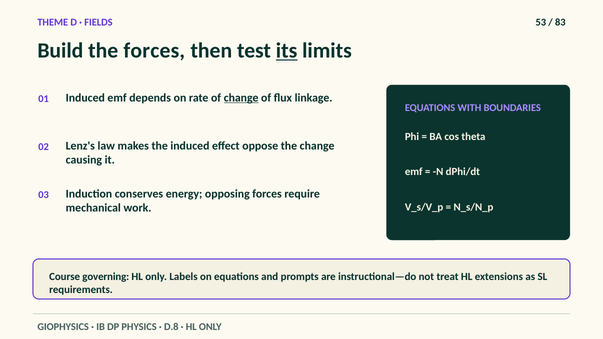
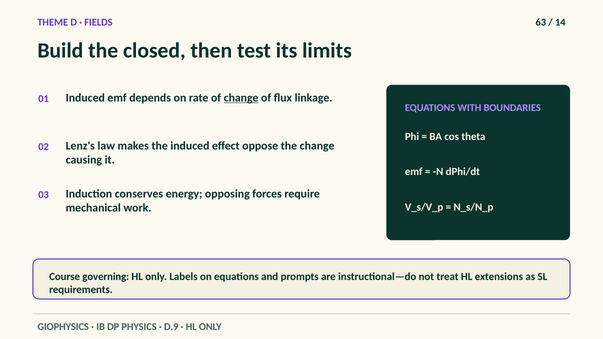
53: 53 -> 63
83: 83 -> 14
the forces: forces -> closed
its underline: present -> none
D.8: D.8 -> D.9
